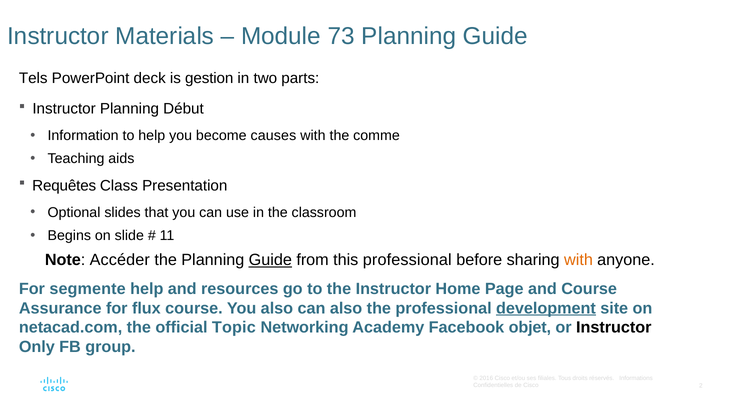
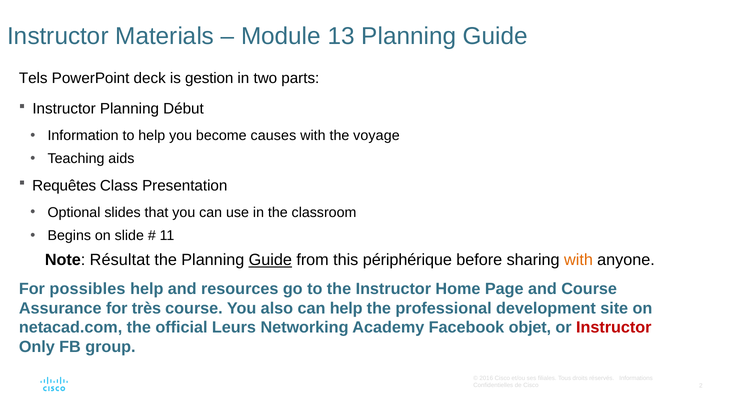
73: 73 -> 13
comme: comme -> voyage
Accéder: Accéder -> Résultat
this professional: professional -> périphérique
segmente: segmente -> possibles
flux: flux -> très
can also: also -> help
development underline: present -> none
Topic: Topic -> Leurs
Instructor at (614, 327) colour: black -> red
